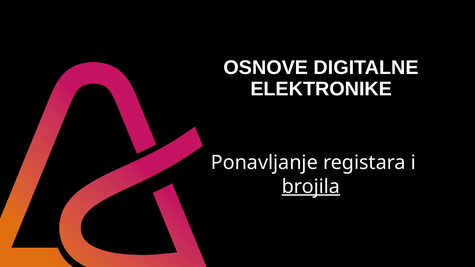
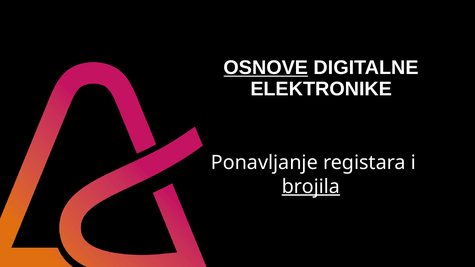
OSNOVE underline: none -> present
